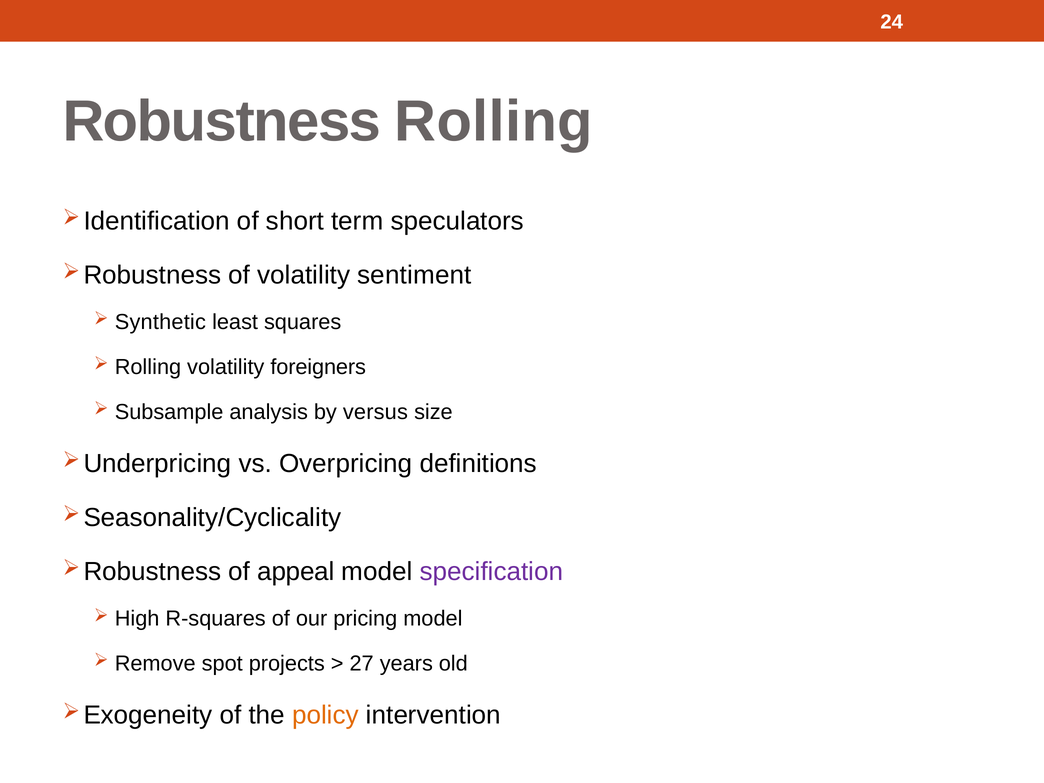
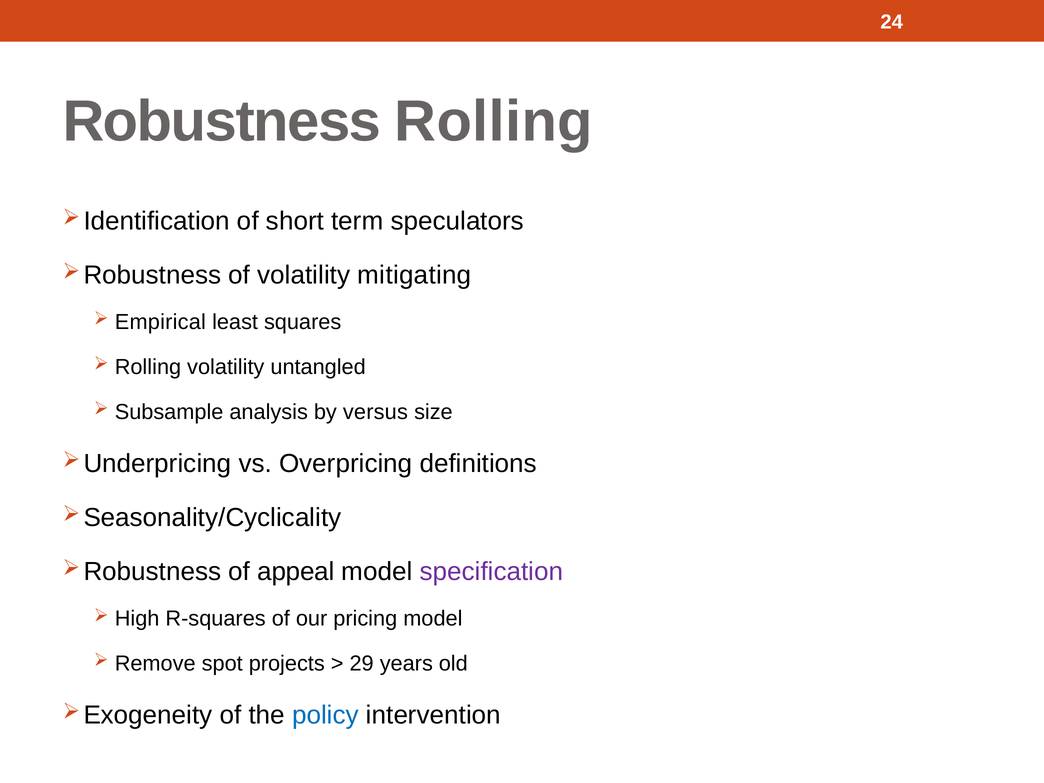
sentiment: sentiment -> mitigating
Synthetic: Synthetic -> Empirical
foreigners: foreigners -> untangled
27: 27 -> 29
policy colour: orange -> blue
